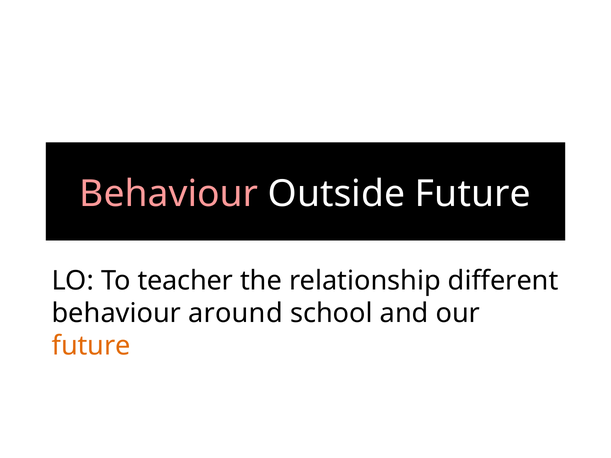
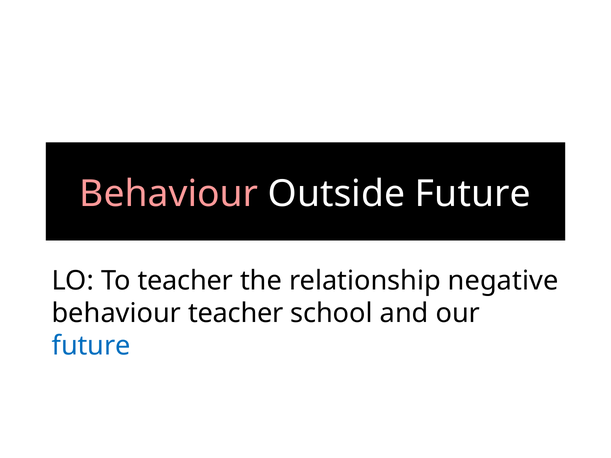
different: different -> negative
behaviour around: around -> teacher
future at (91, 346) colour: orange -> blue
